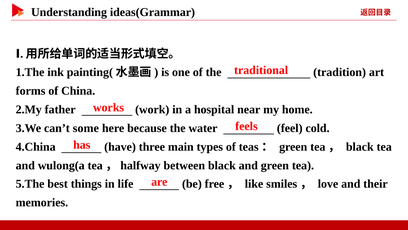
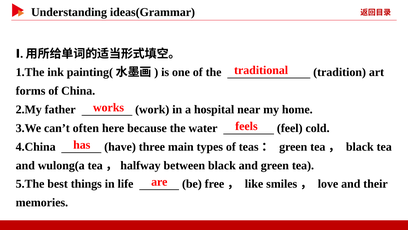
some: some -> often
